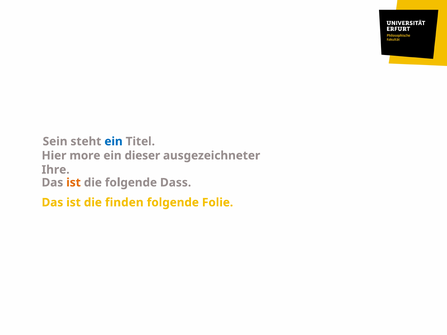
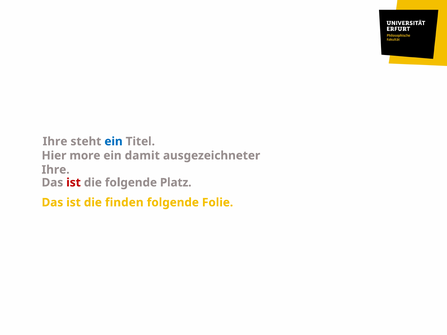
Sein at (55, 142): Sein -> Ihre
dieser: dieser -> damit
ist at (74, 183) colour: orange -> red
Dass: Dass -> Platz
